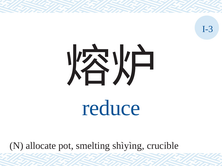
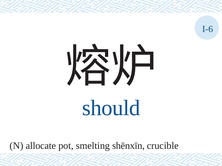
I-3: I-3 -> I-6
reduce: reduce -> should
shìyìng: shìyìng -> shēnxīn
